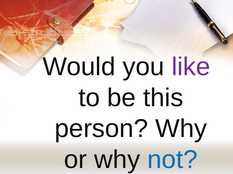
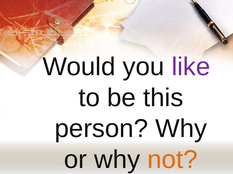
not colour: blue -> orange
